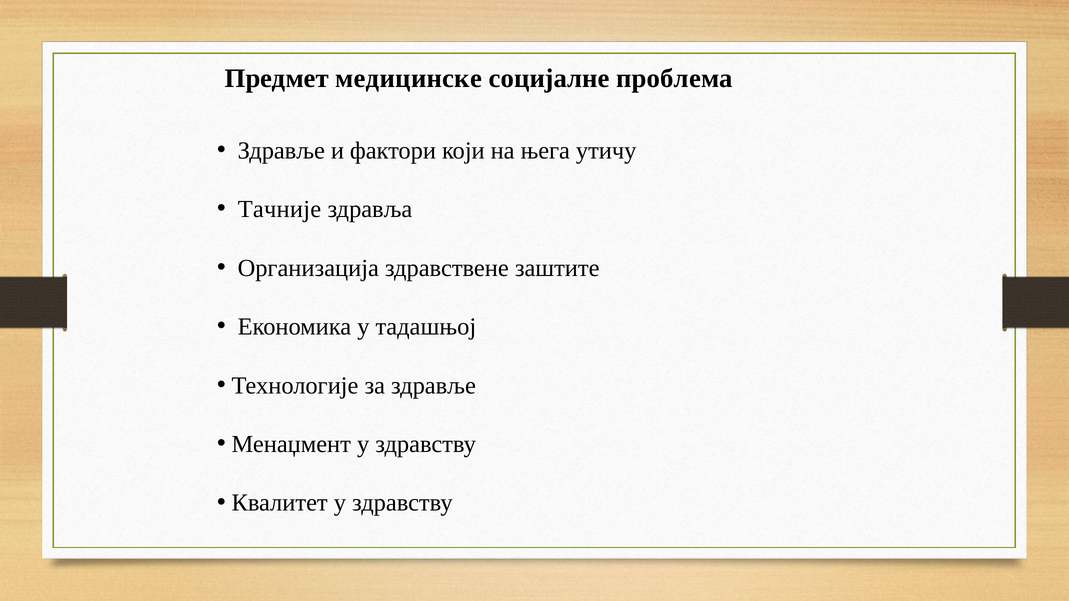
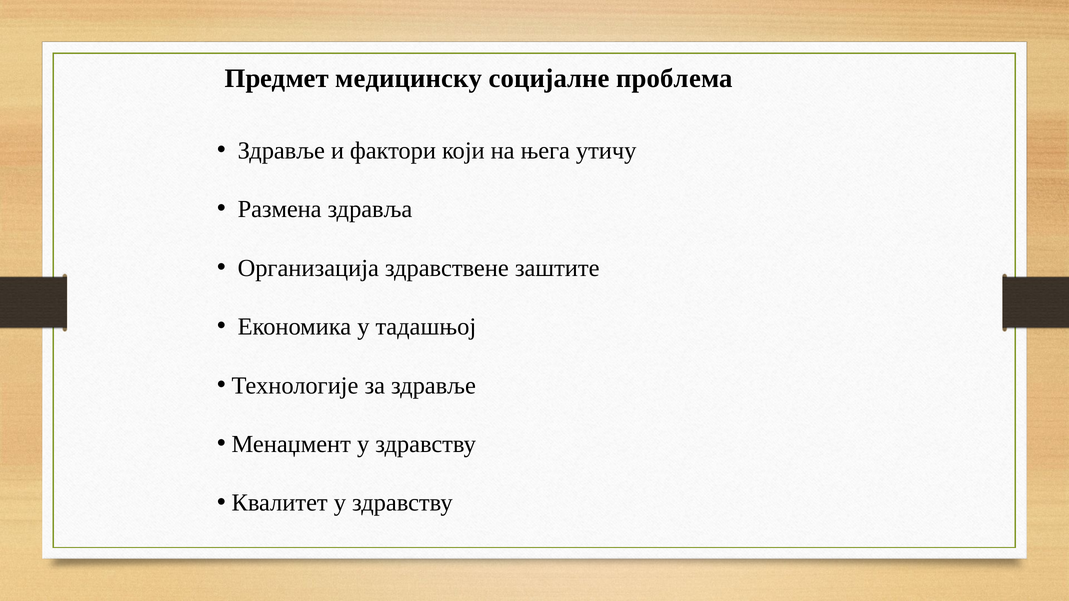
медицинске: медицинске -> медицинску
Тачније: Тачније -> Размена
